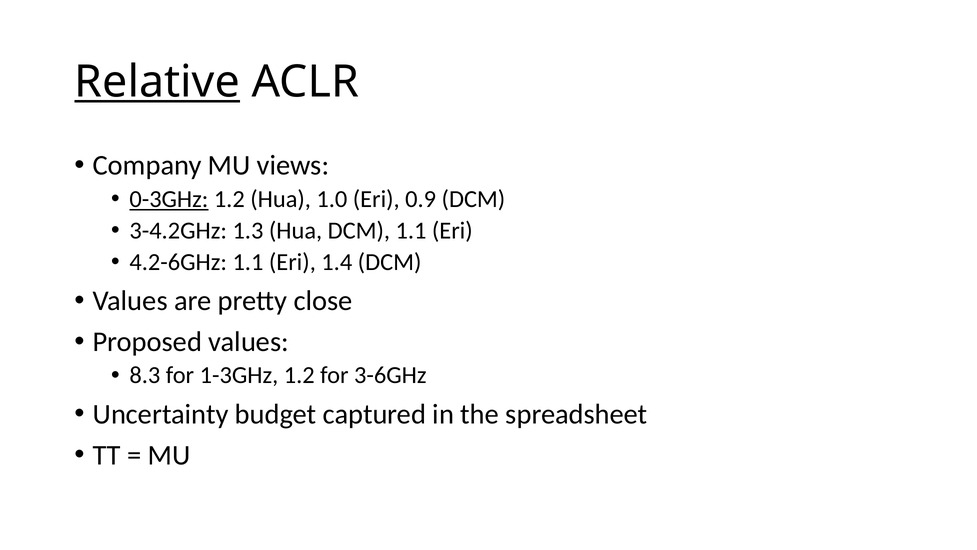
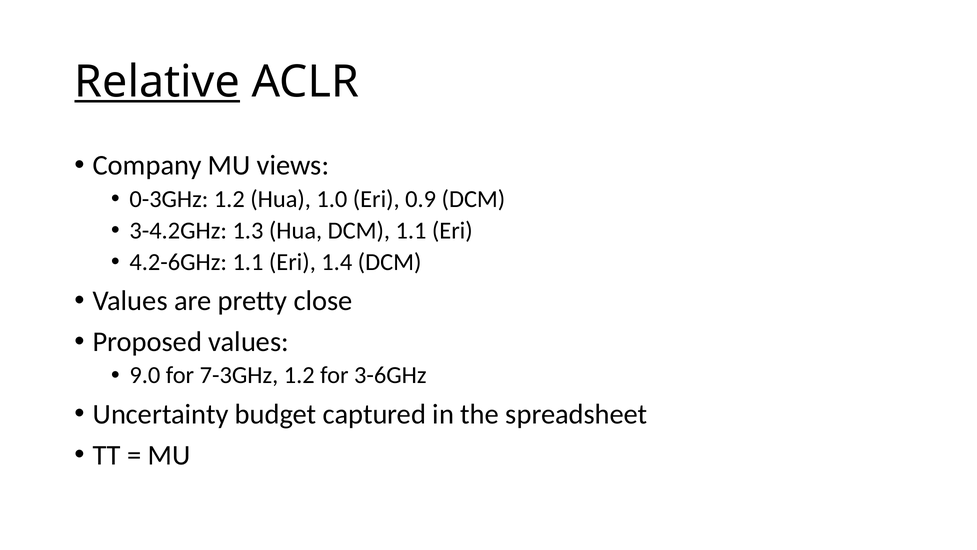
0-3GHz underline: present -> none
8.3: 8.3 -> 9.0
1-3GHz: 1-3GHz -> 7-3GHz
